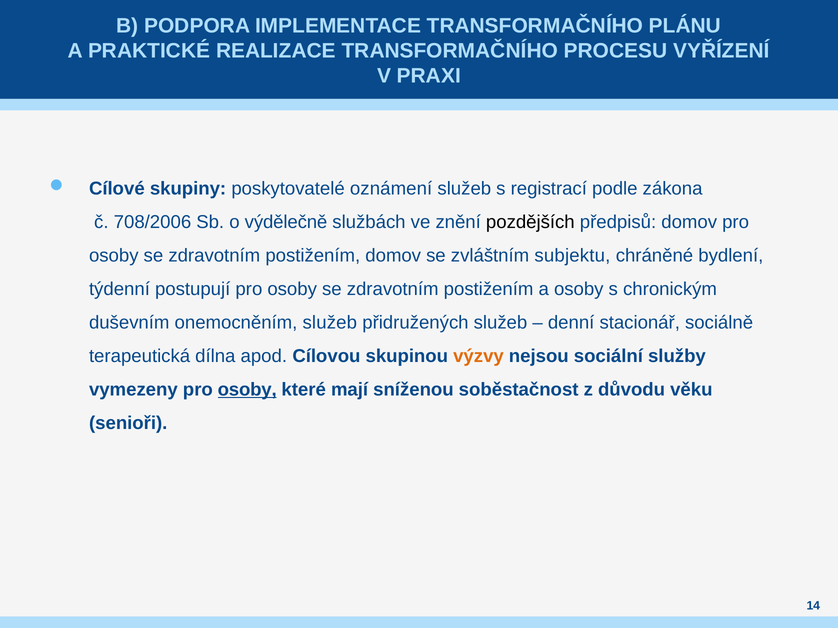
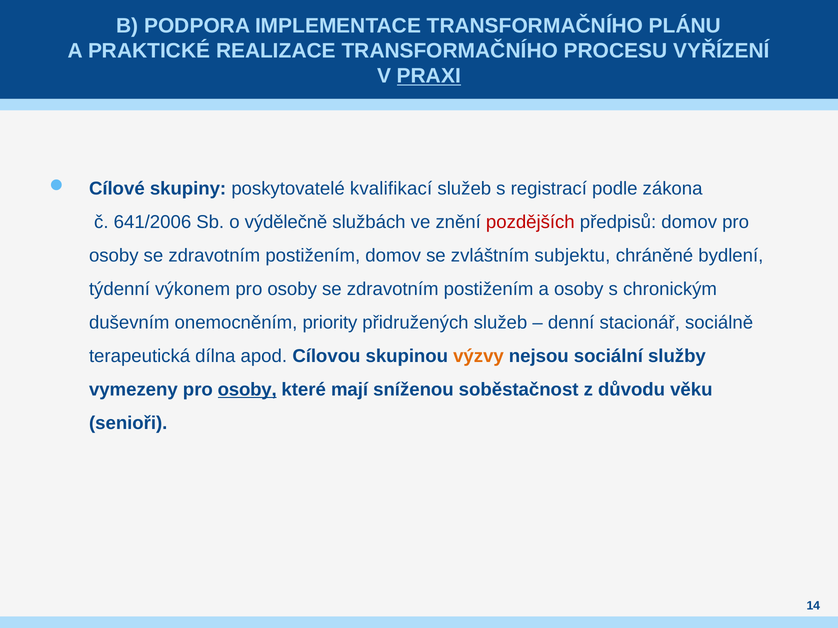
PRAXI underline: none -> present
oznámení: oznámení -> kvalifikací
708/2006: 708/2006 -> 641/2006
pozdějších colour: black -> red
postupují: postupují -> výkonem
onemocněním služeb: služeb -> priority
